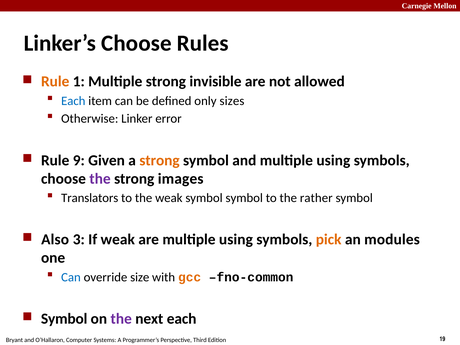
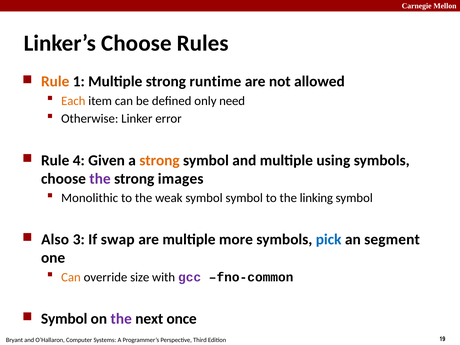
invisible: invisible -> runtime
Each at (73, 101) colour: blue -> orange
sizes: sizes -> need
9: 9 -> 4
Translators: Translators -> Monolithic
rather: rather -> linking
If weak: weak -> swap
are multiple using: using -> more
pick colour: orange -> blue
modules: modules -> segment
Can at (71, 277) colour: blue -> orange
gcc colour: orange -> purple
next each: each -> once
